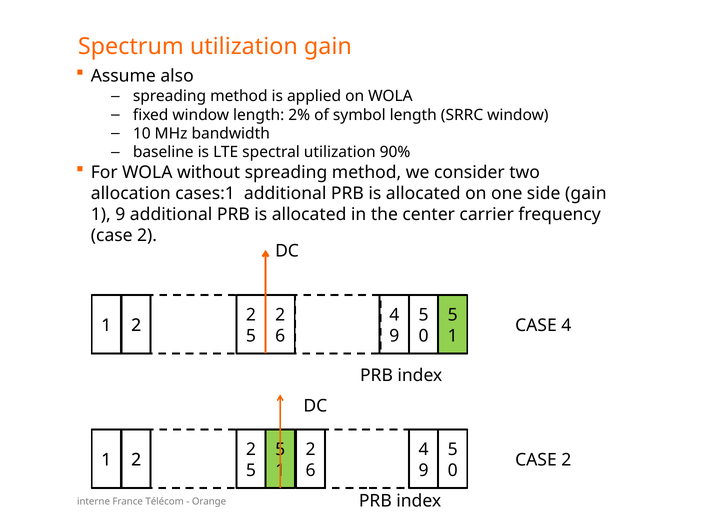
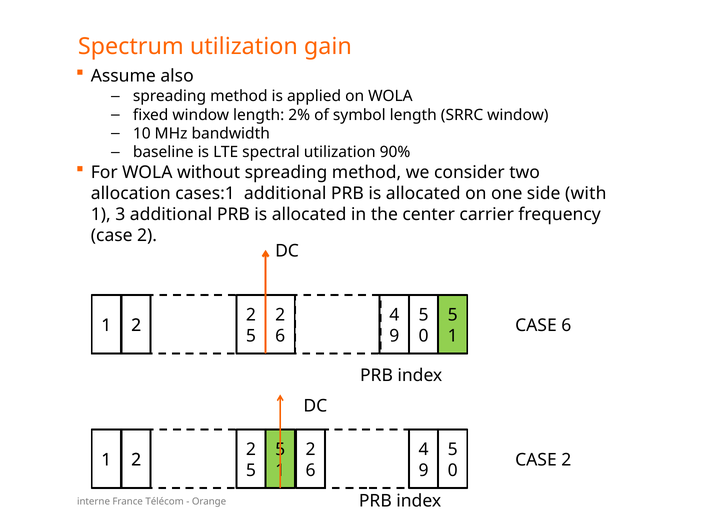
side gain: gain -> with
1 9: 9 -> 3
CASE 4: 4 -> 6
